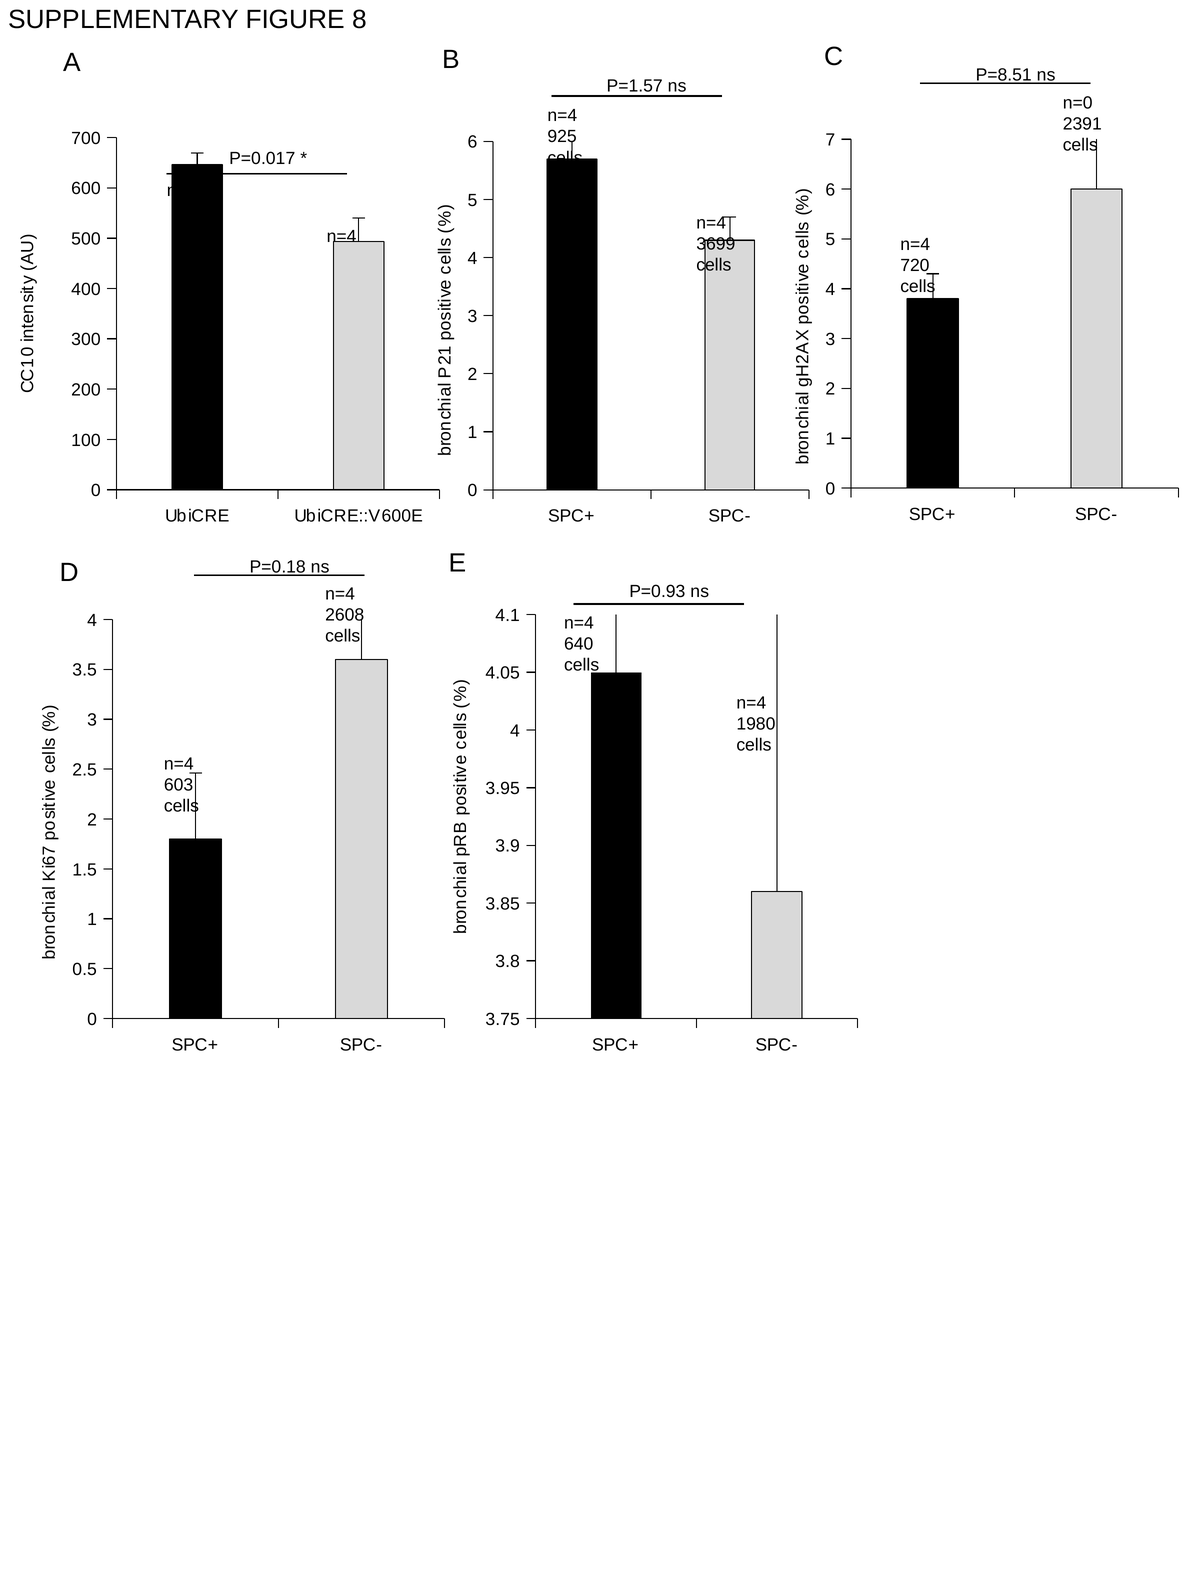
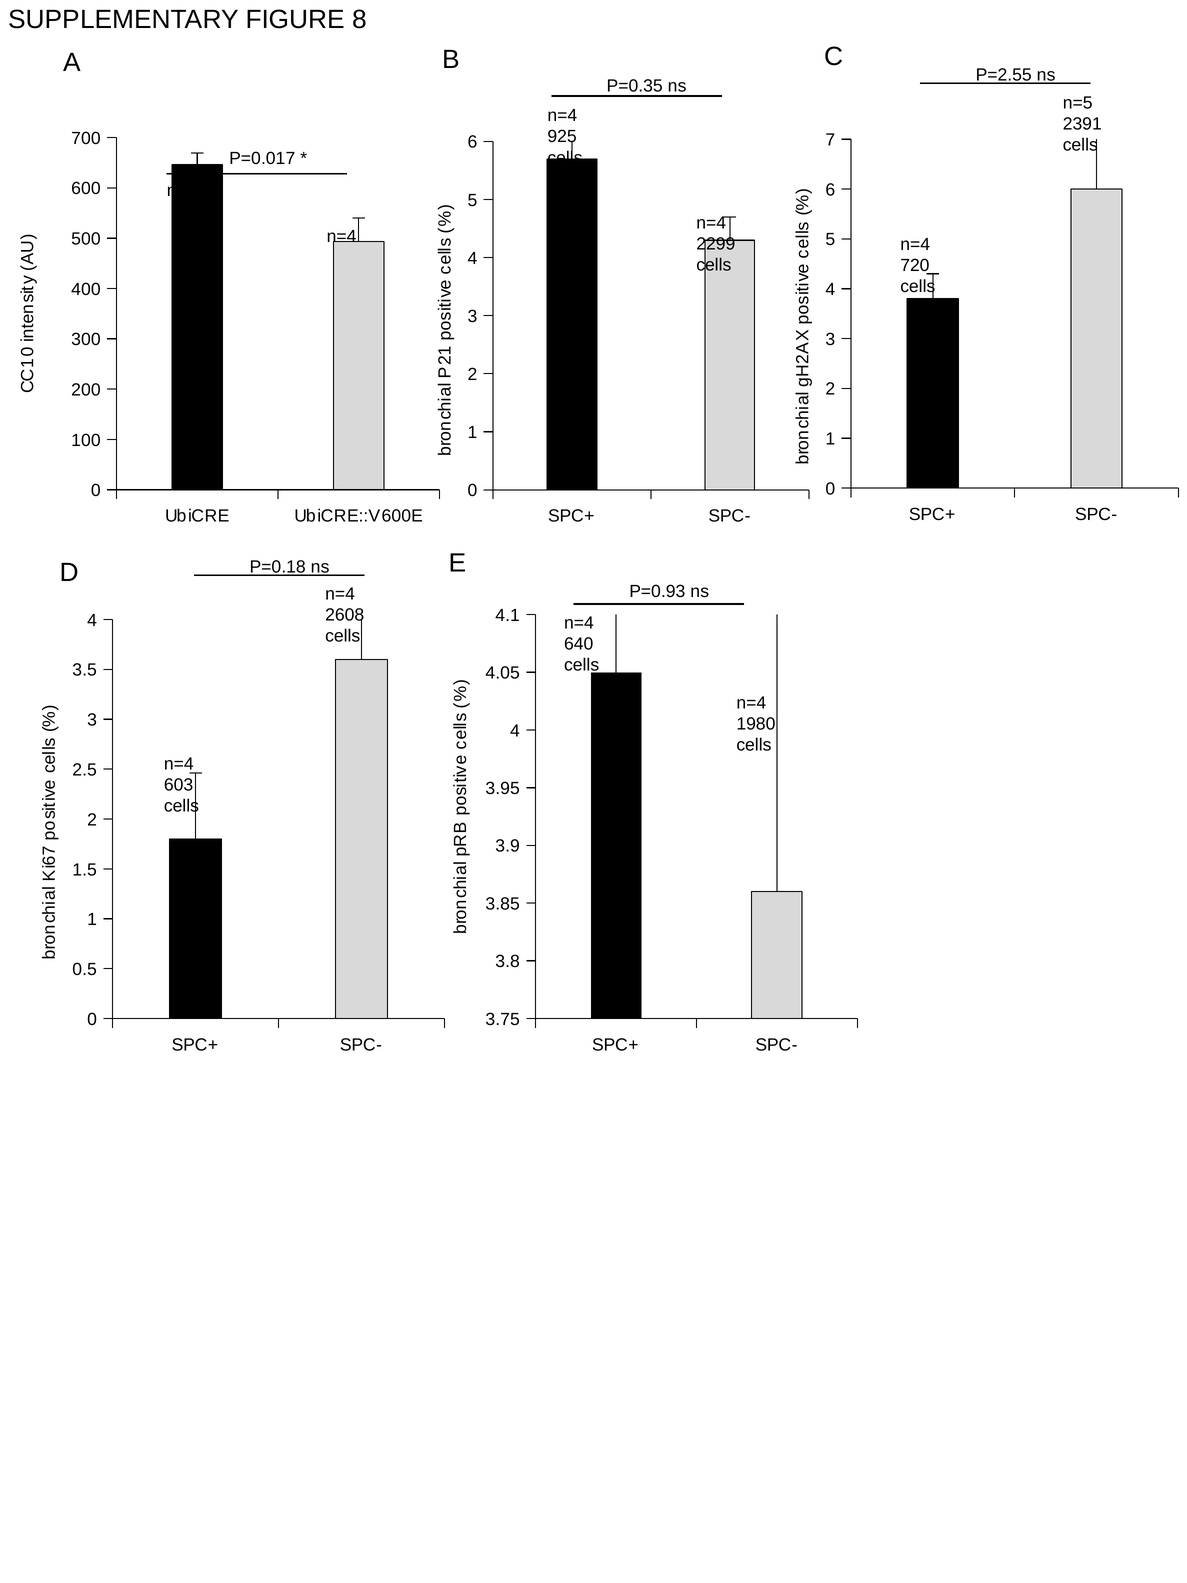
P=8.51: P=8.51 -> P=2.55
P=1.57: P=1.57 -> P=0.35
n=0 at (1078, 103): n=0 -> n=5
3699: 3699 -> 2299
